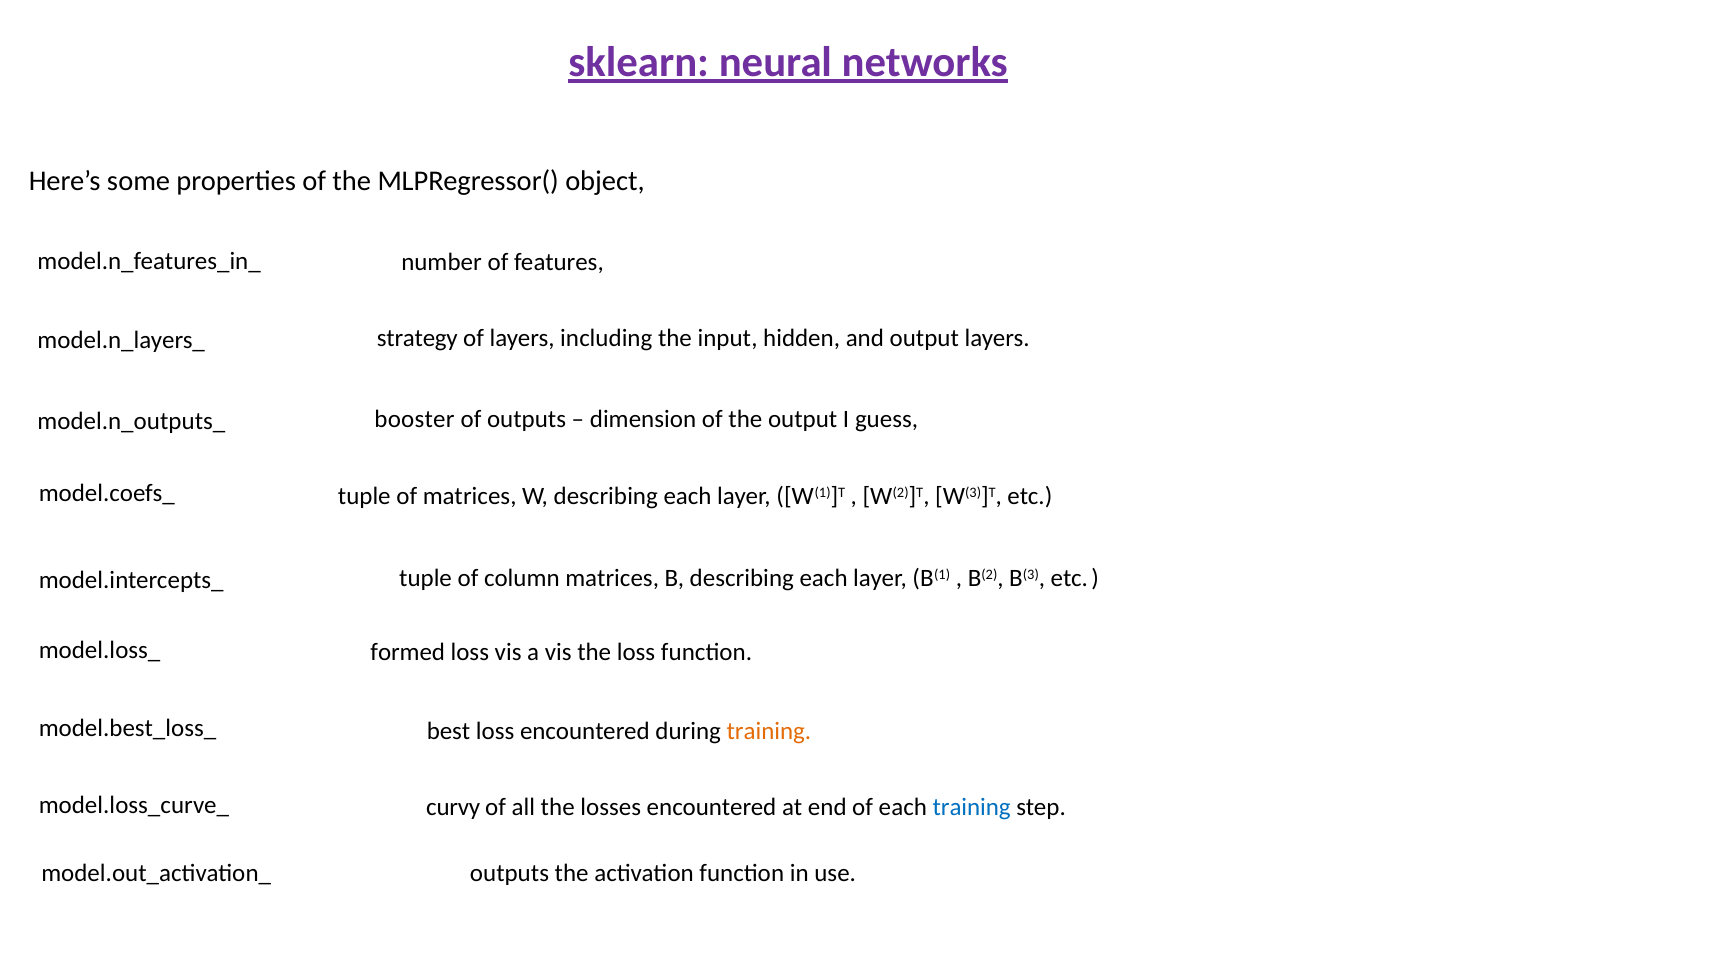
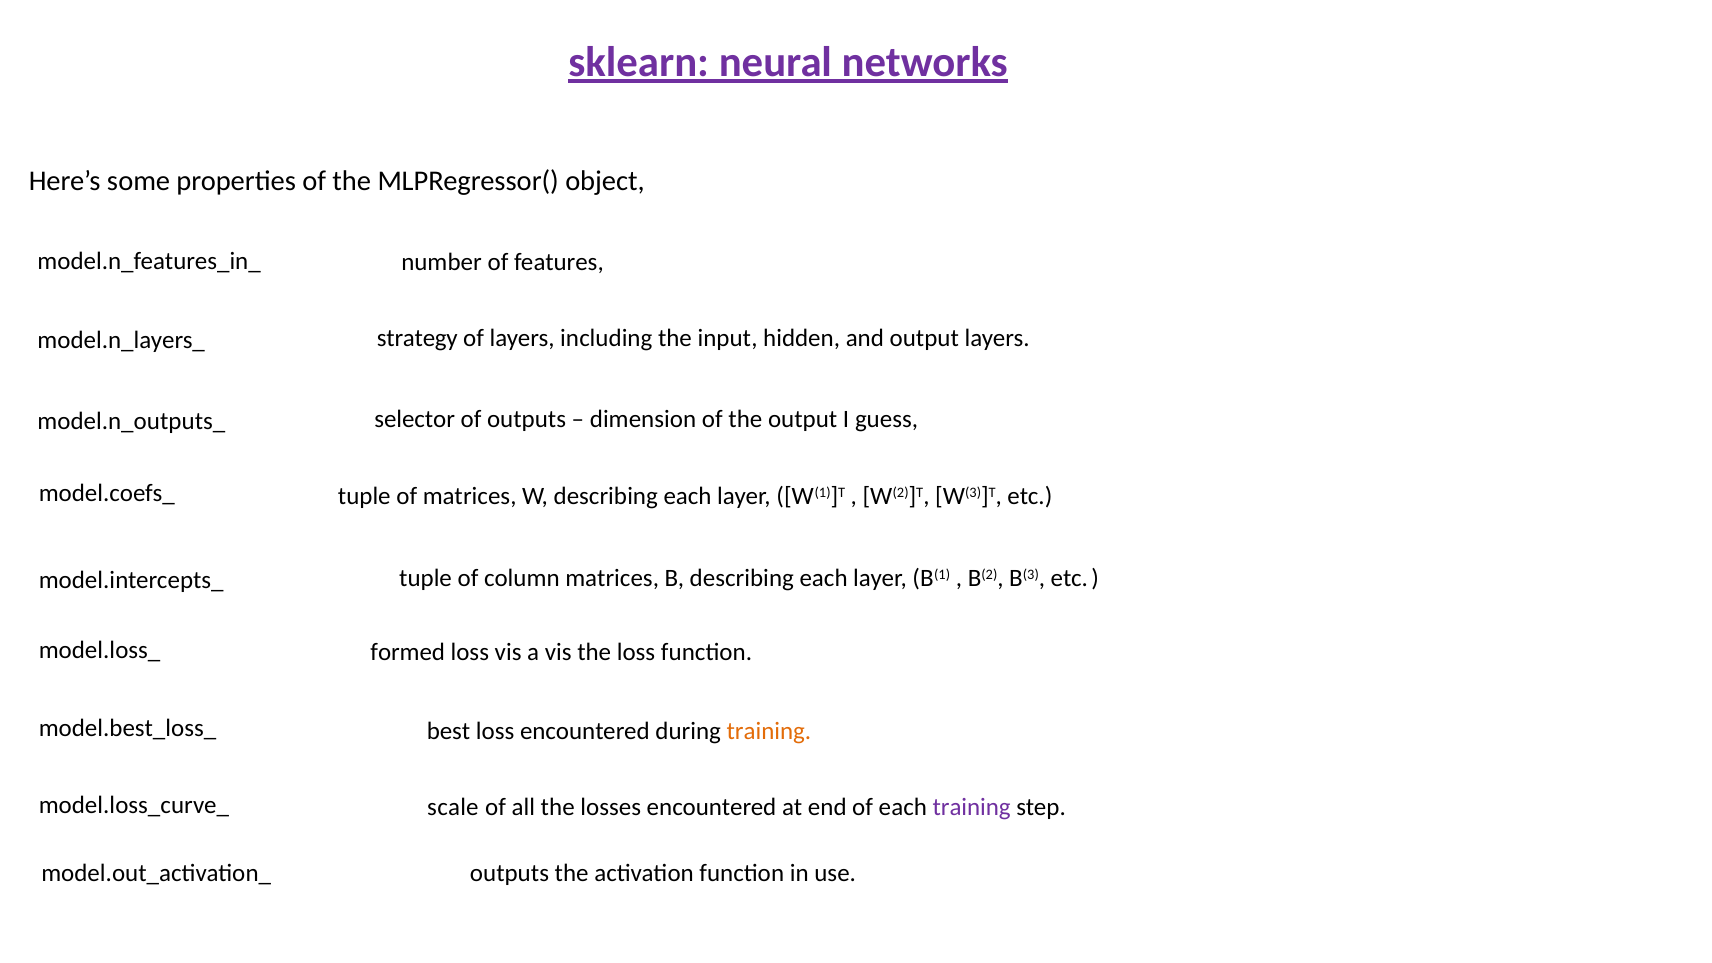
booster: booster -> selector
curvy: curvy -> scale
training at (972, 807) colour: blue -> purple
